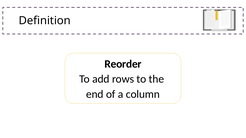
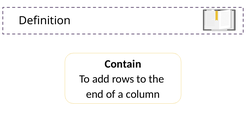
Reorder: Reorder -> Contain
